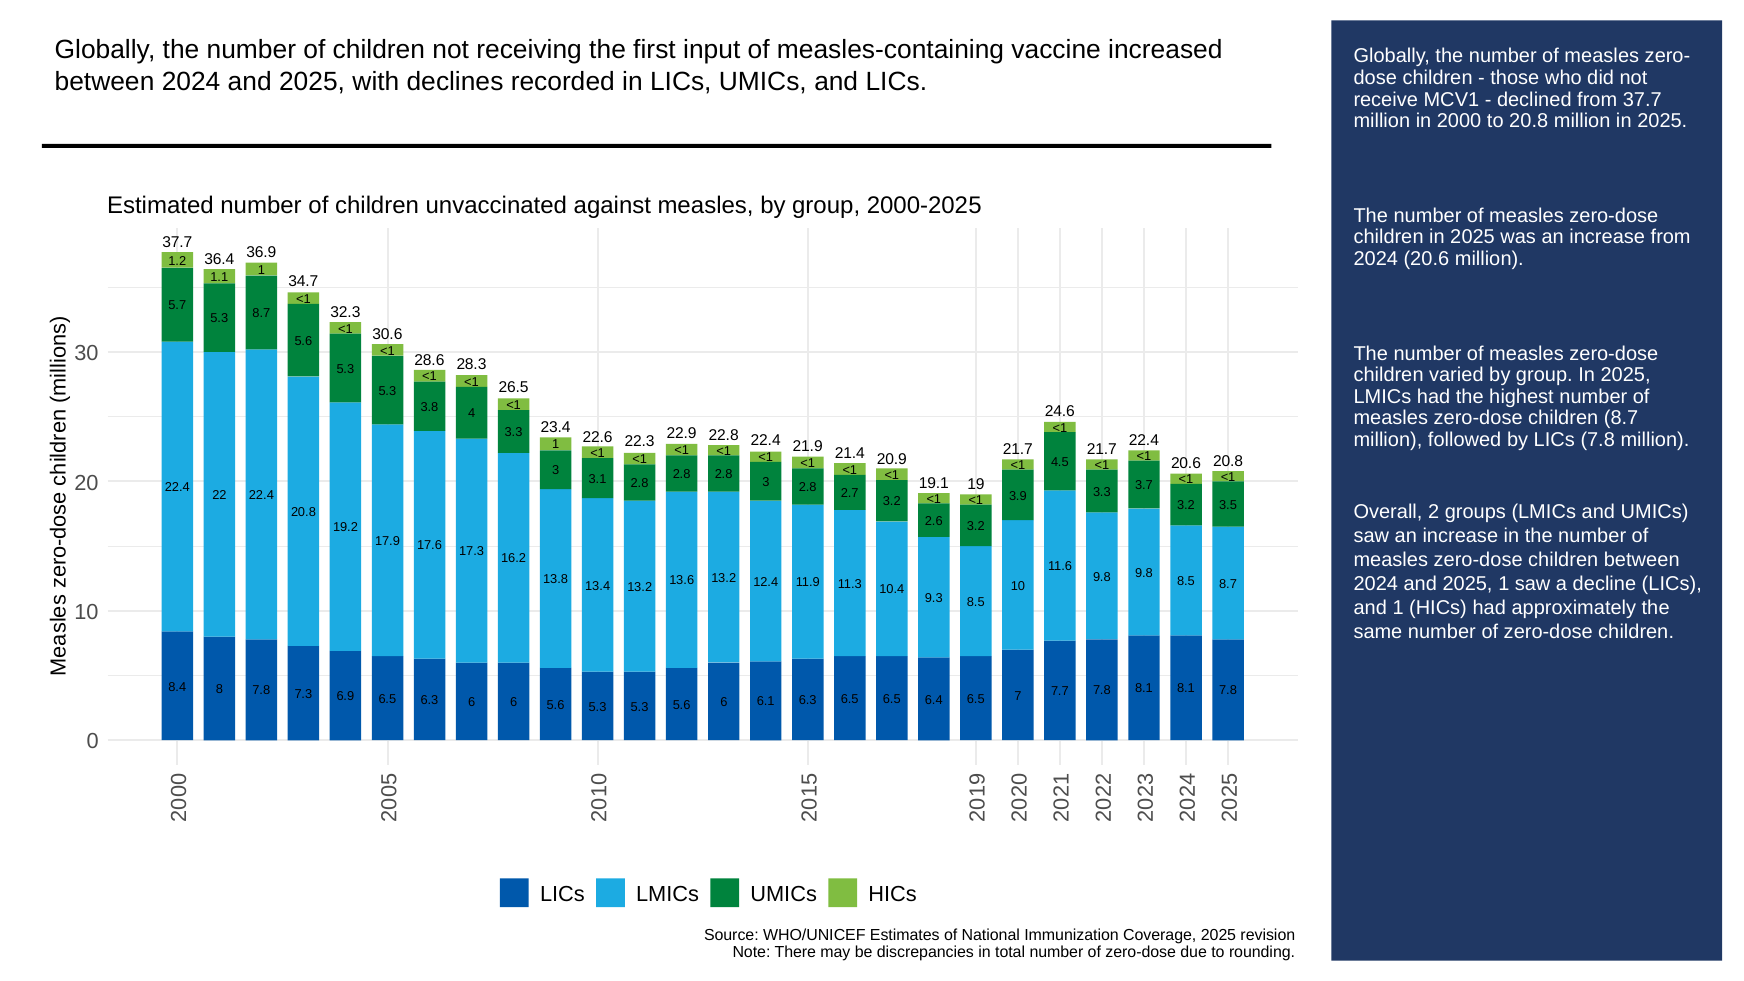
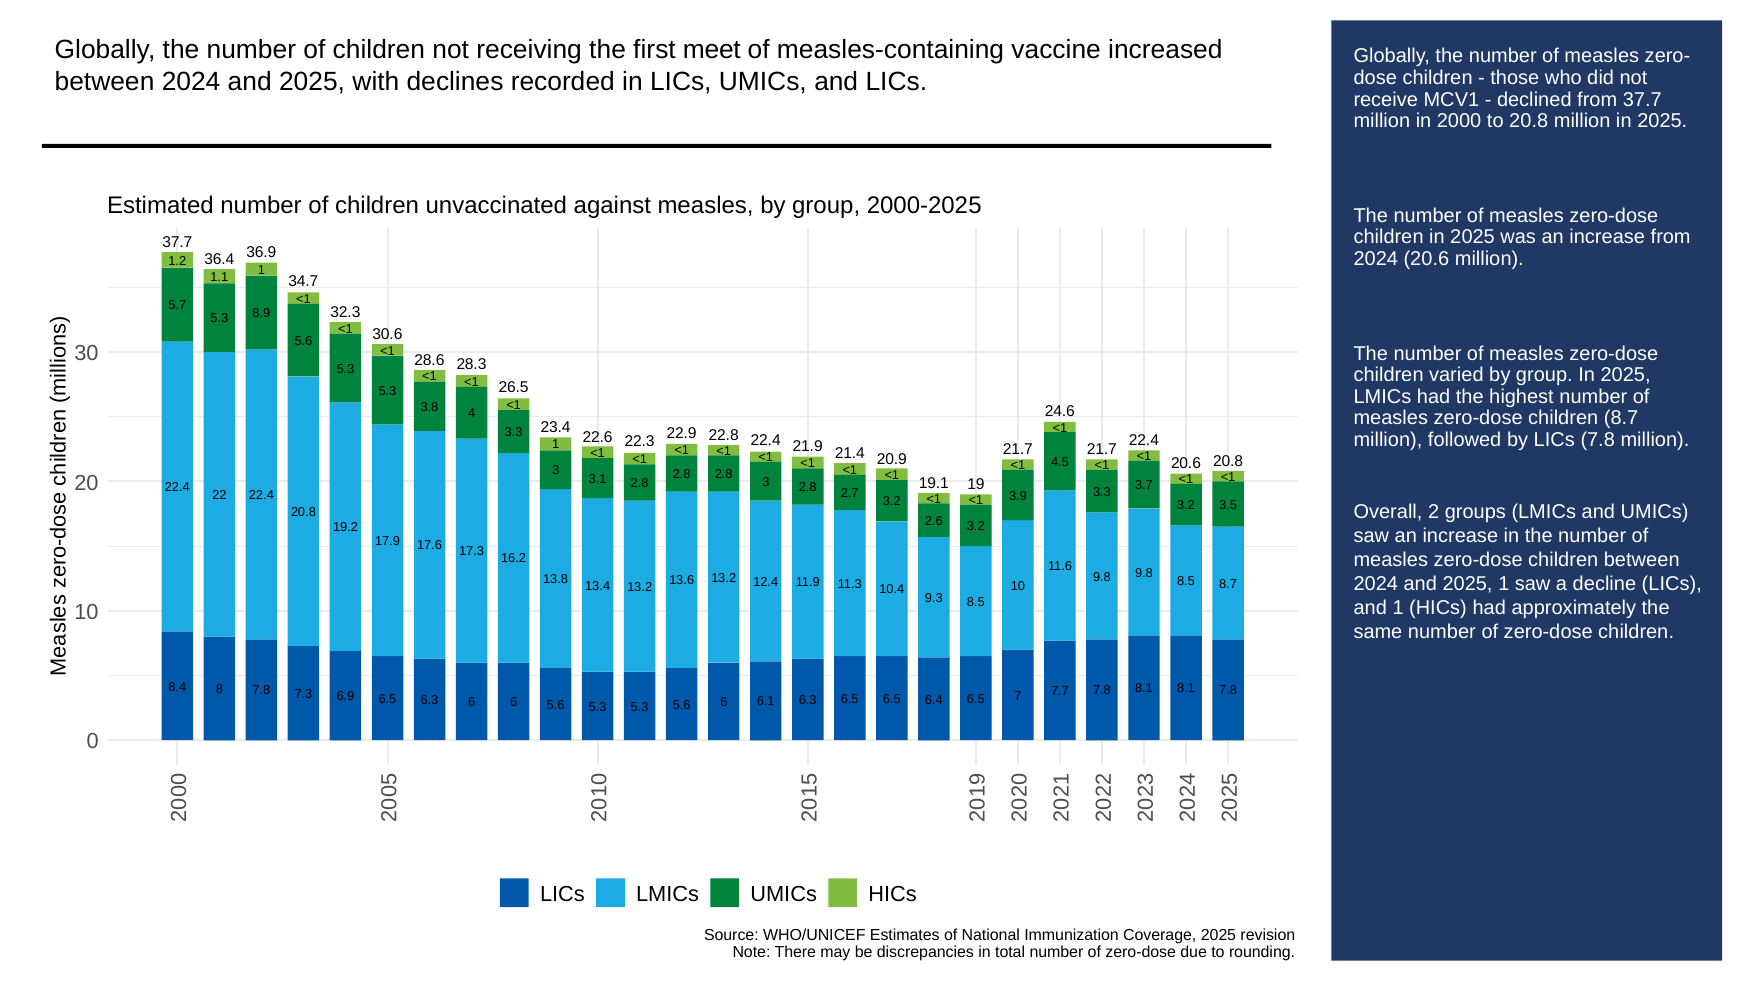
input: input -> meet
5.3 8.7: 8.7 -> 8.9
